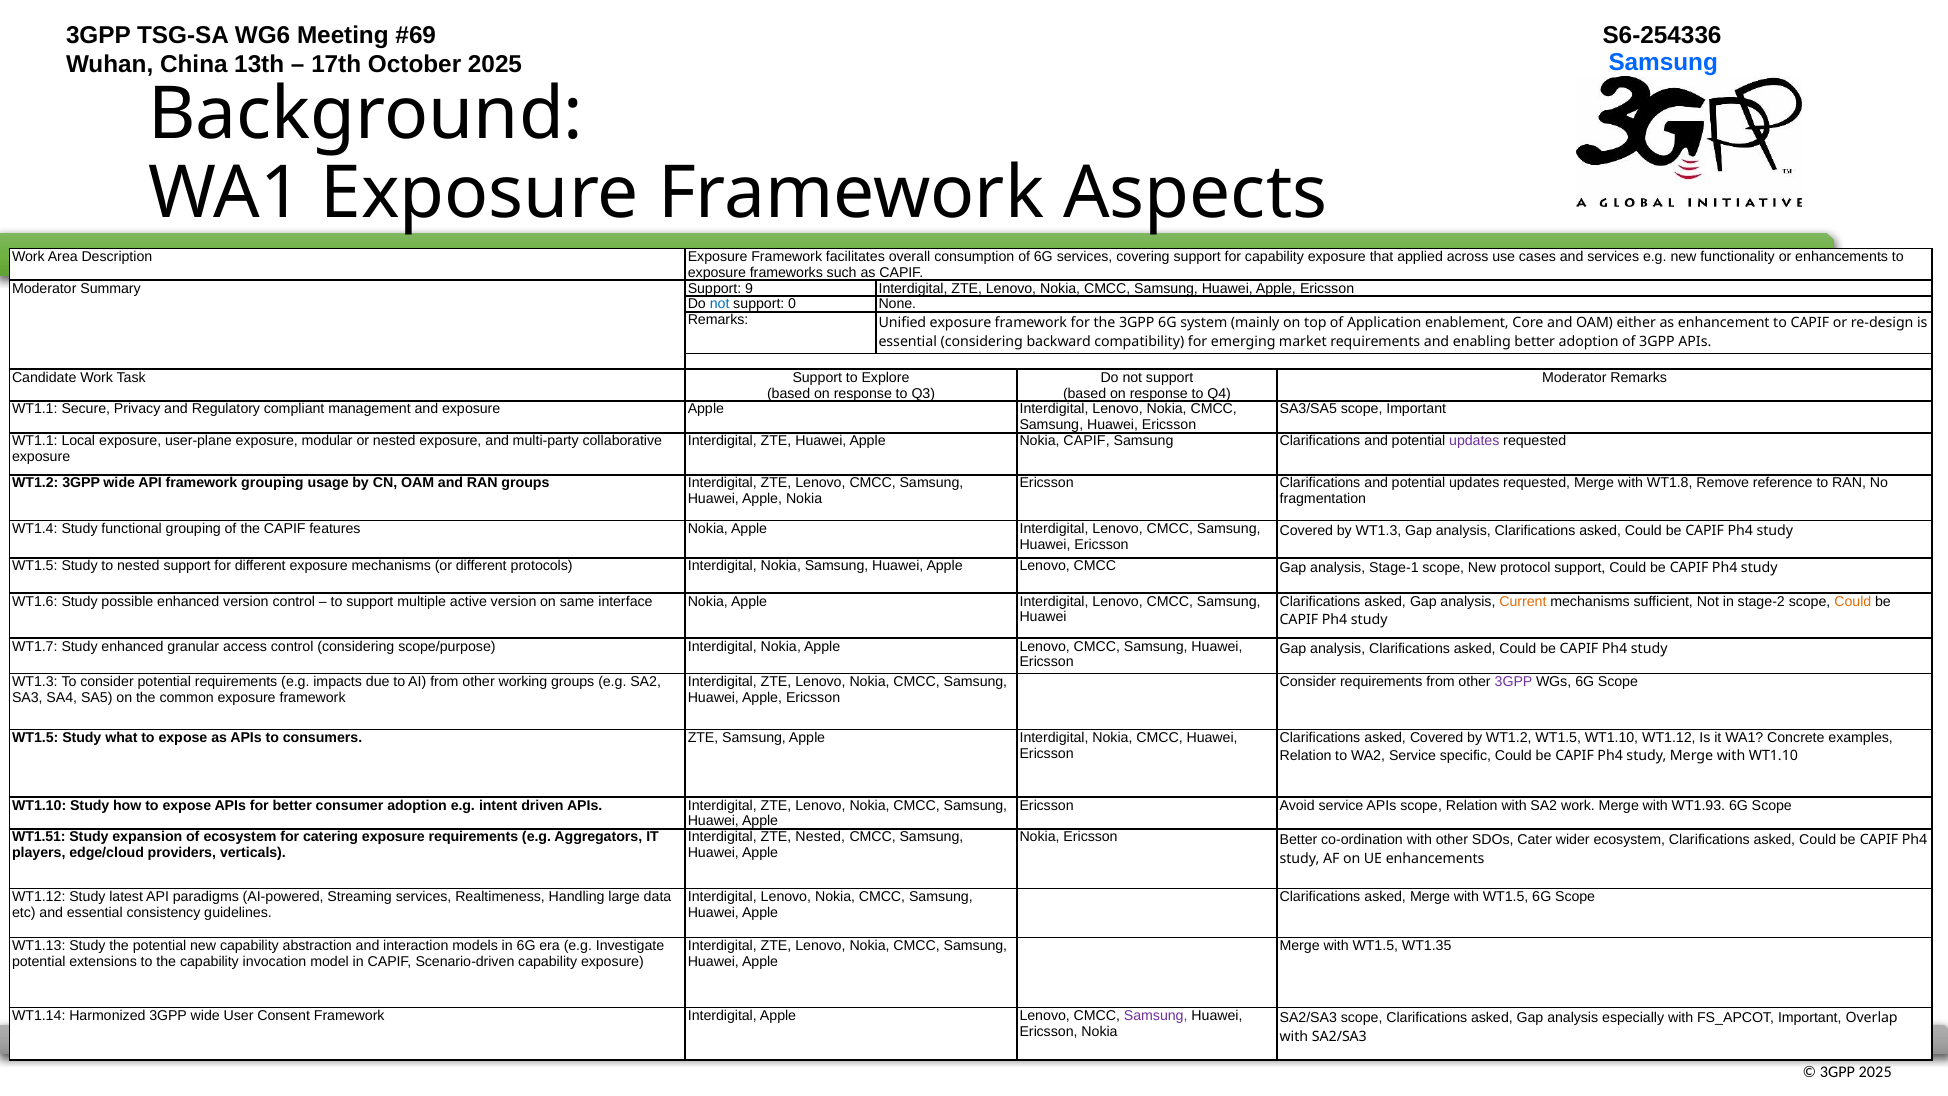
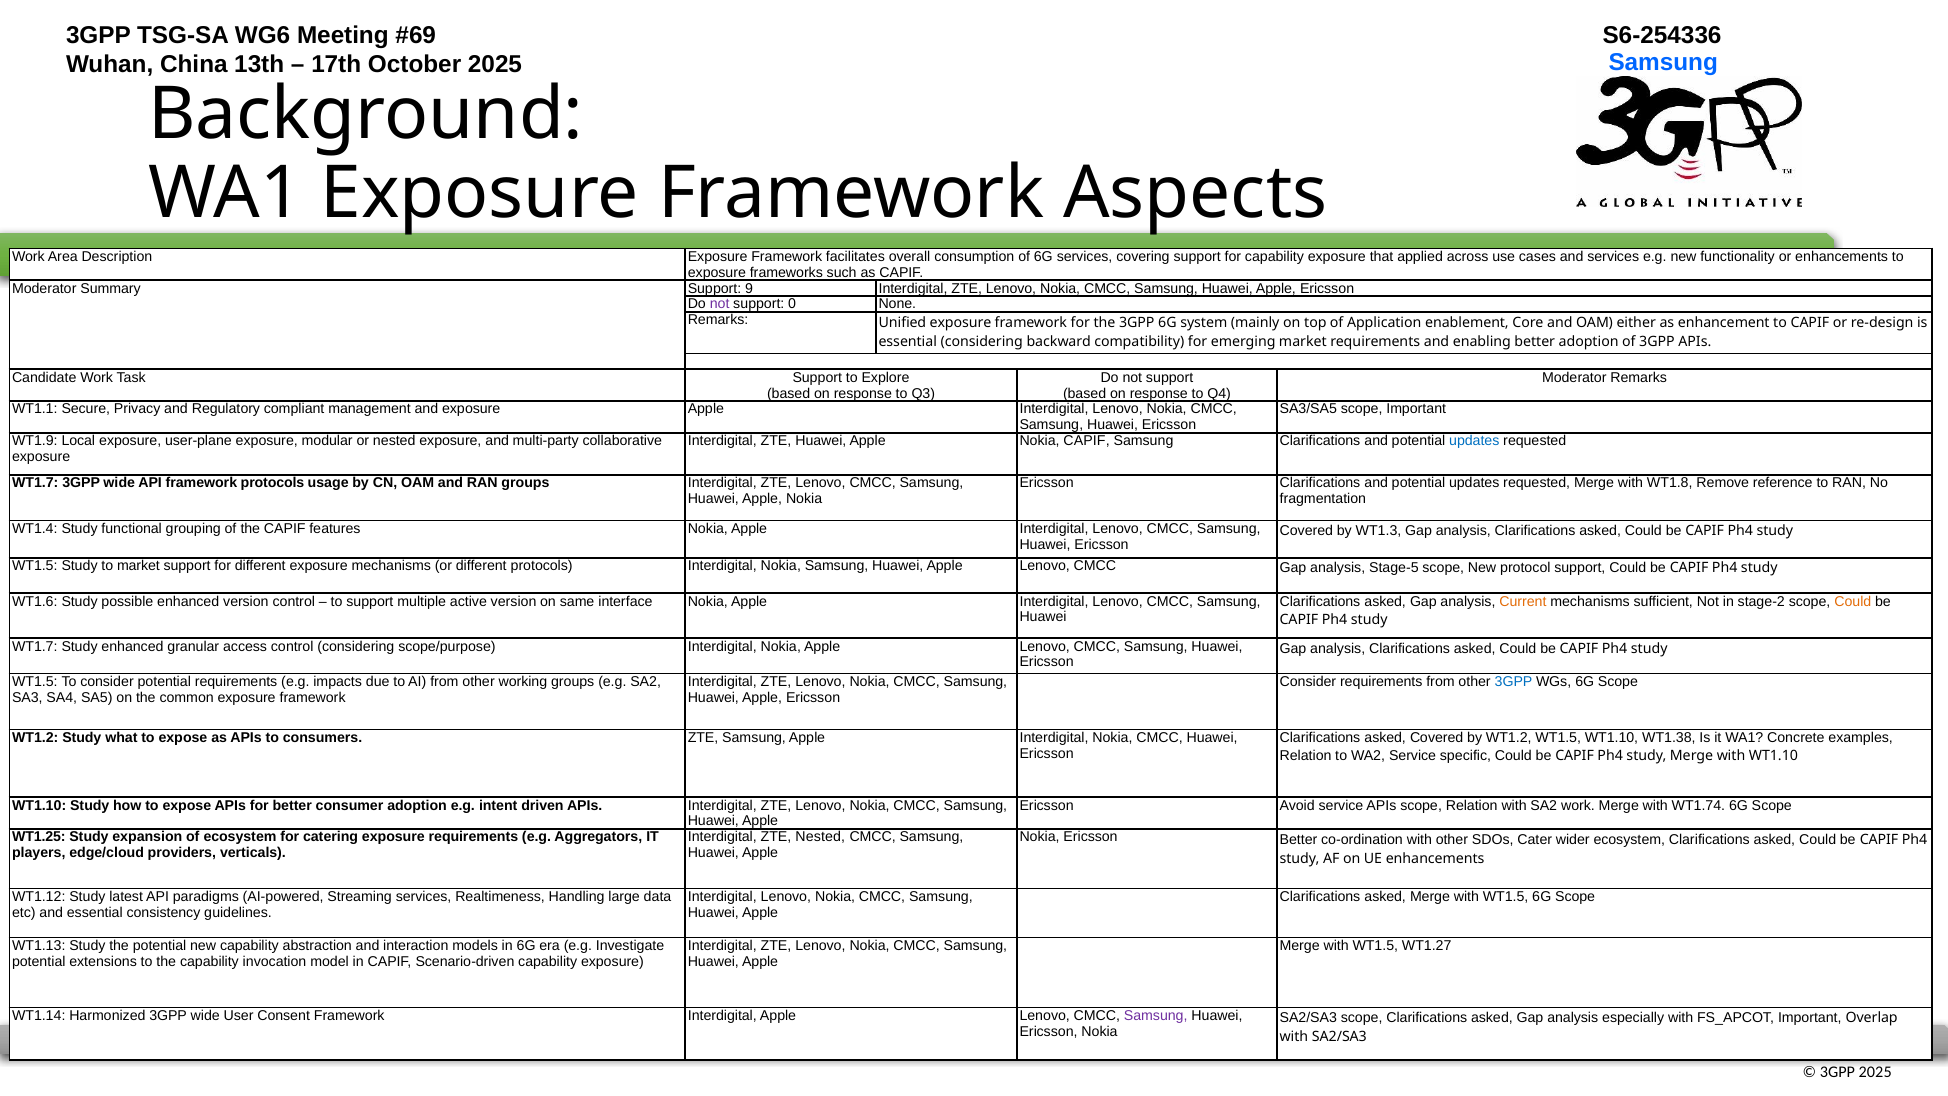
not at (720, 304) colour: blue -> purple
WT1.1 at (35, 441): WT1.1 -> WT1.9
updates at (1474, 441) colour: purple -> blue
WT1.2 at (35, 483): WT1.2 -> WT1.7
framework grouping: grouping -> protocols
to nested: nested -> market
Stage-1: Stage-1 -> Stage-5
WT1.3 at (35, 681): WT1.3 -> WT1.5
3GPP at (1514, 681) colour: purple -> blue
WT1.5 at (35, 737): WT1.5 -> WT1.2
WT1.10 WT1.12: WT1.12 -> WT1.38
WT1.93: WT1.93 -> WT1.74
WT1.51: WT1.51 -> WT1.25
WT1.35: WT1.35 -> WT1.27
